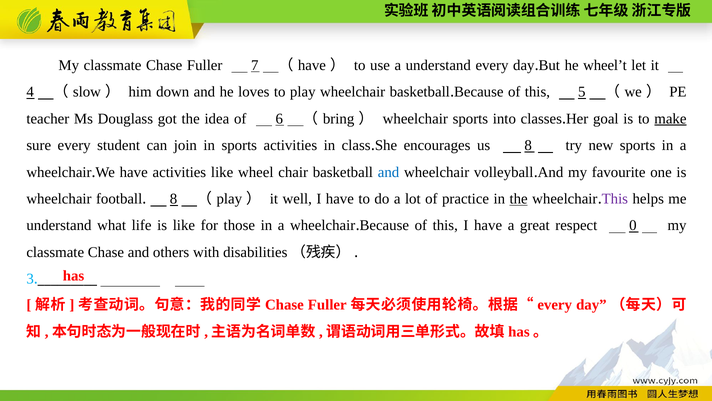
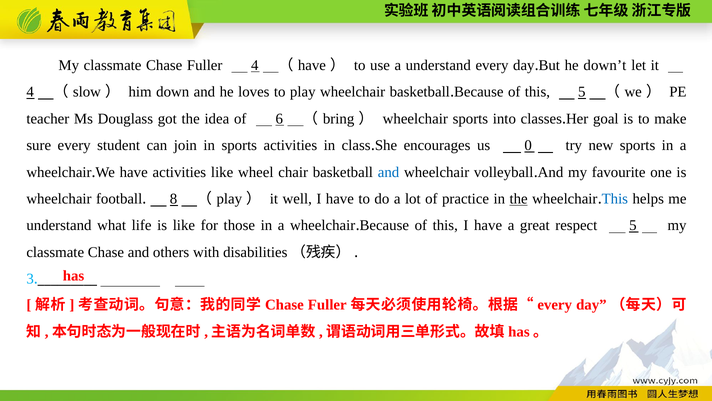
Fuller 7: 7 -> 4
wheel’t: wheel’t -> down’t
make underline: present -> none
us 8: 8 -> 0
This at (615, 199) colour: purple -> blue
respect 0: 0 -> 5
